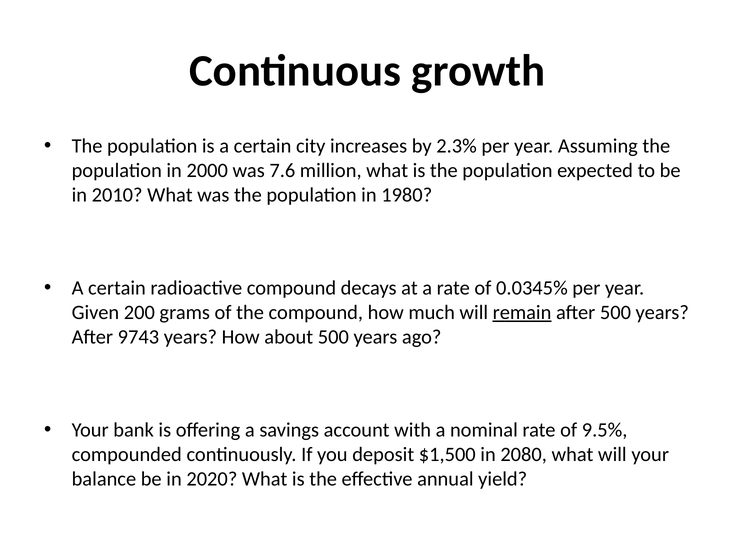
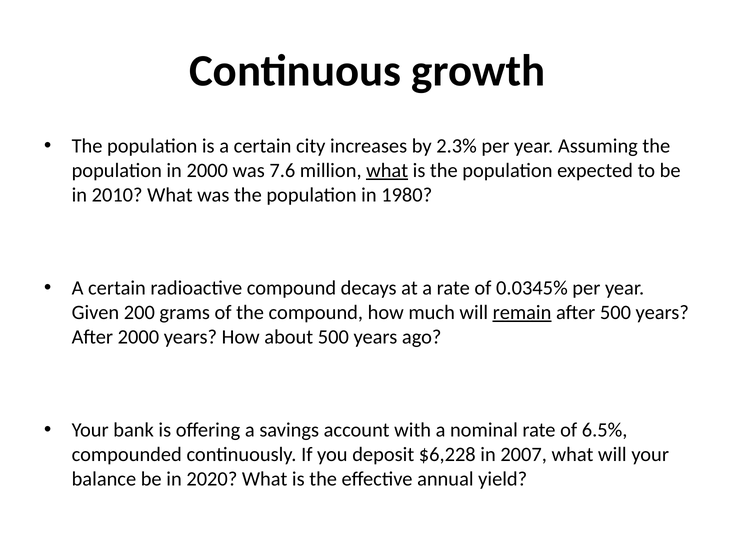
what at (387, 170) underline: none -> present
After 9743: 9743 -> 2000
9.5%: 9.5% -> 6.5%
$1,500: $1,500 -> $6,228
2080: 2080 -> 2007
